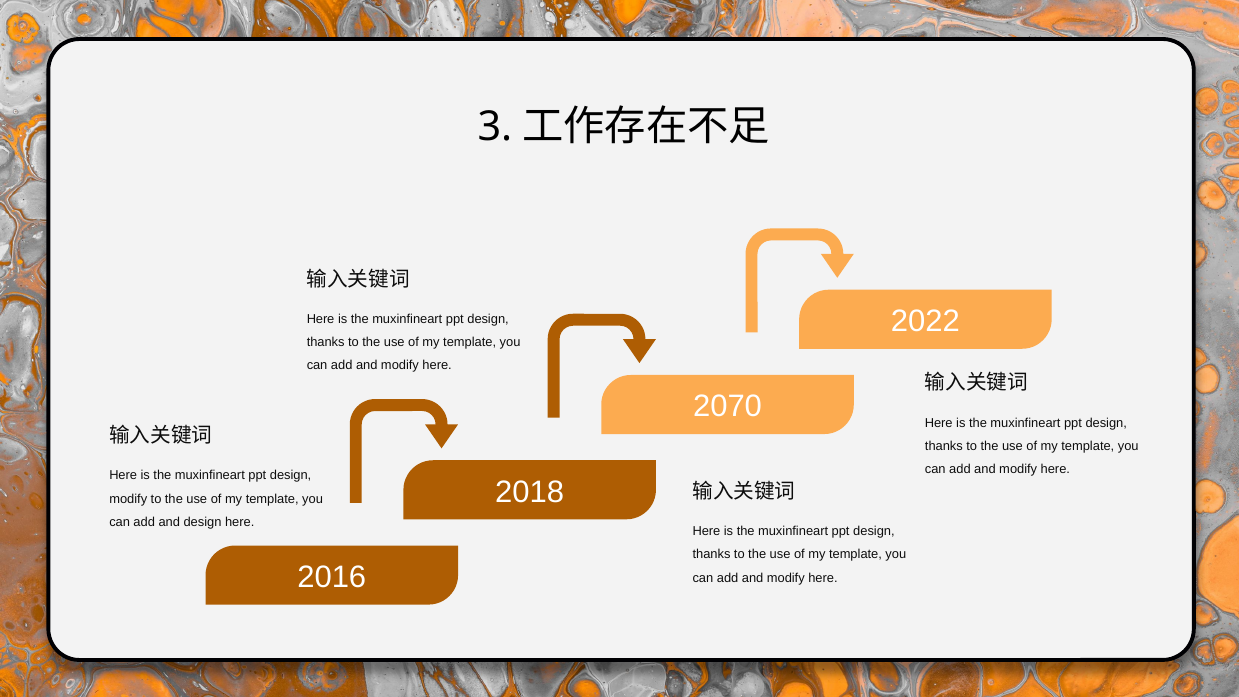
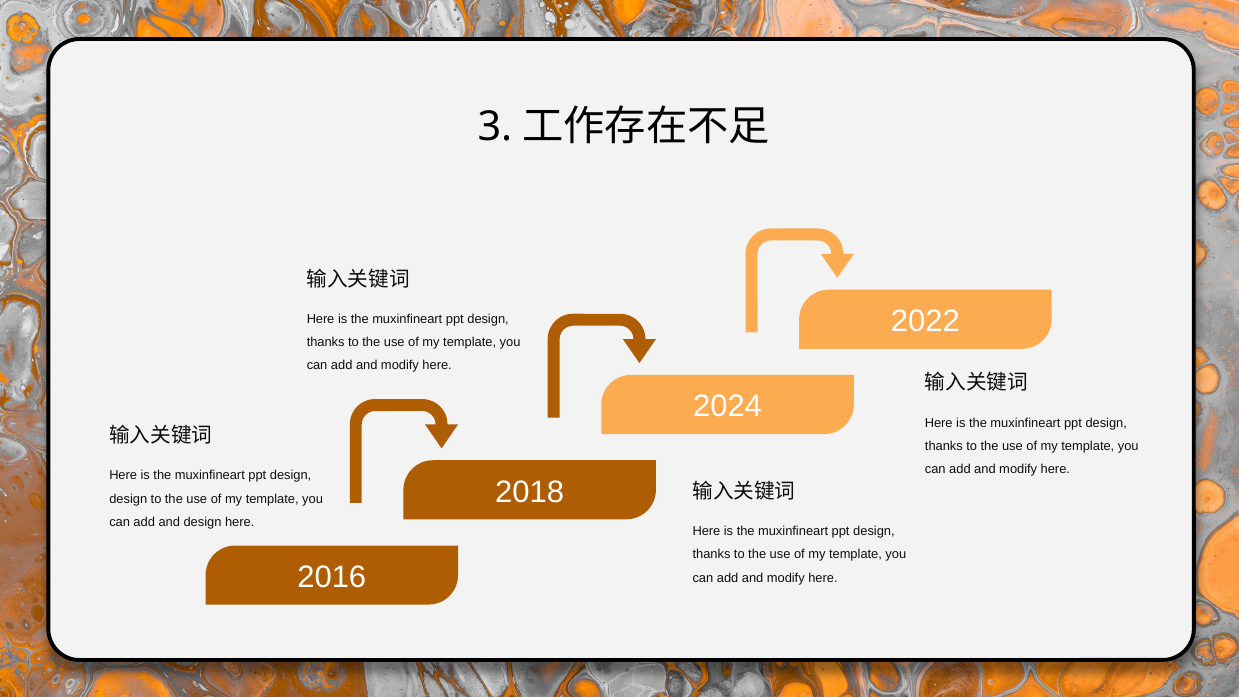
2070: 2070 -> 2024
modify at (128, 499): modify -> design
